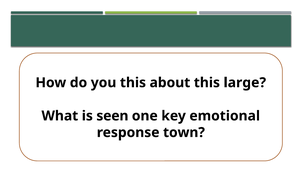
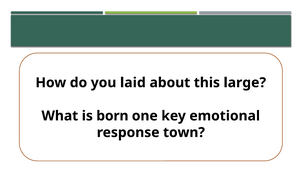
you this: this -> laid
seen: seen -> born
